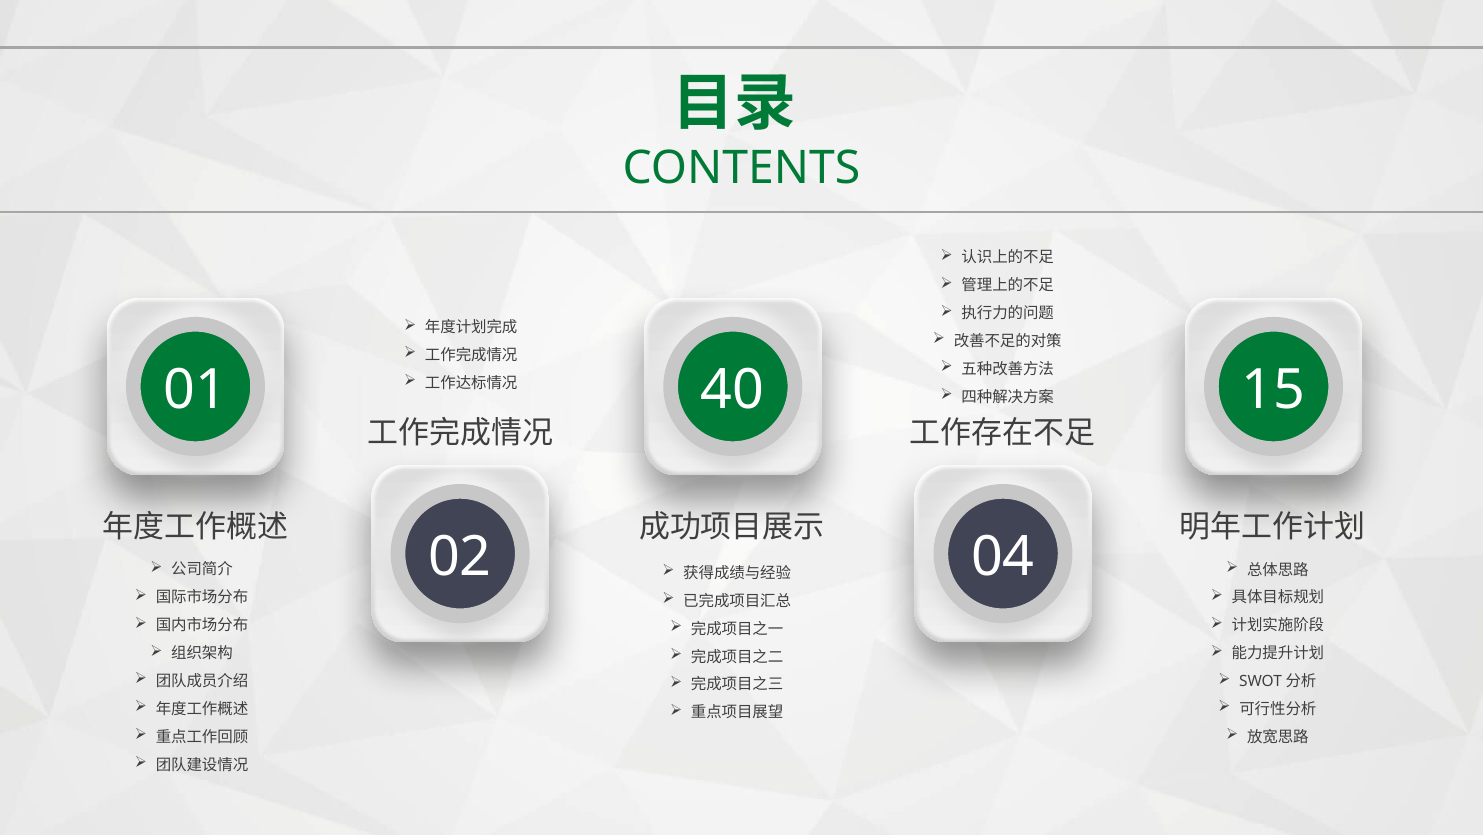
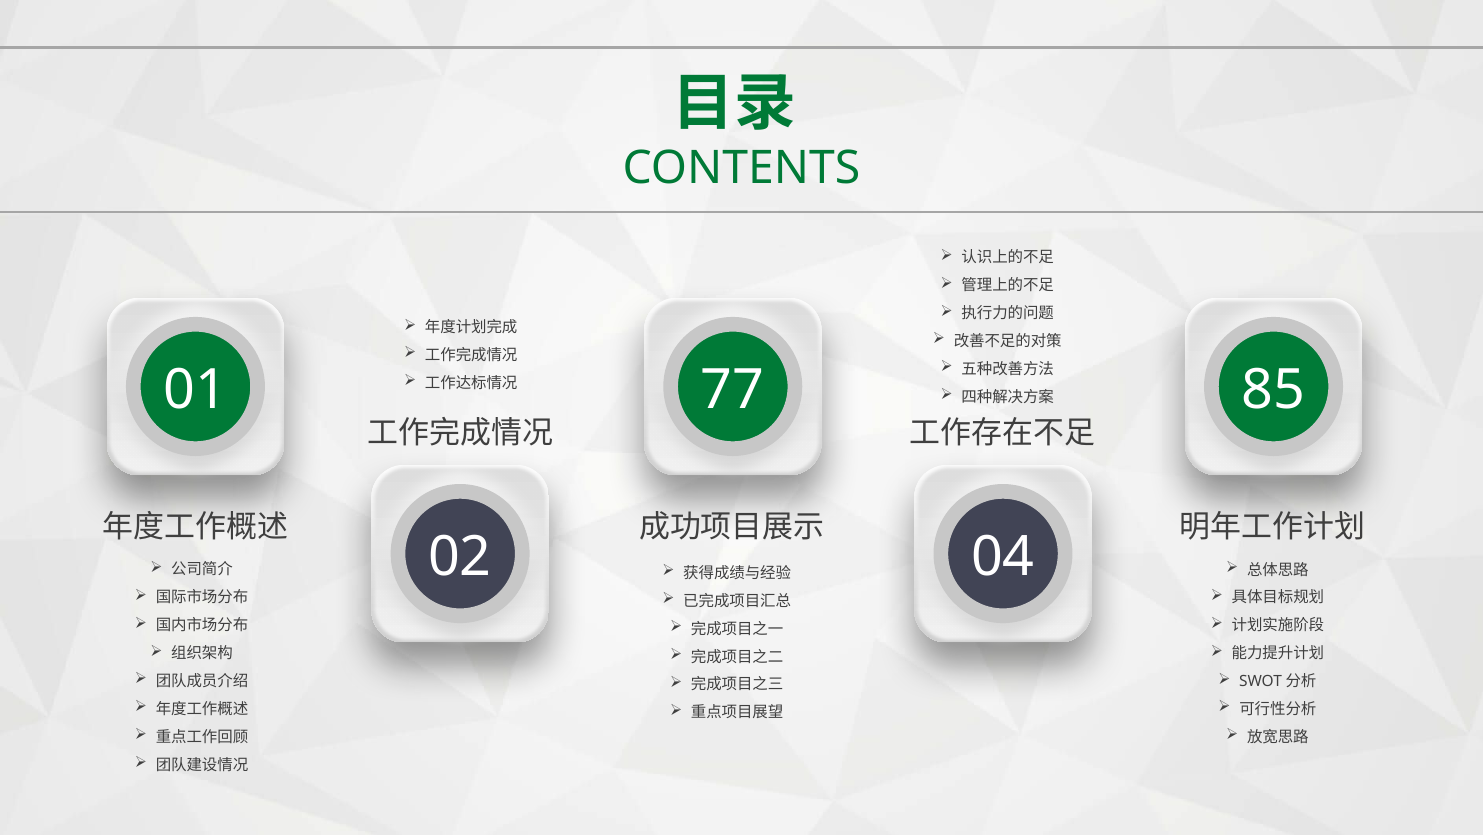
40: 40 -> 77
15: 15 -> 85
